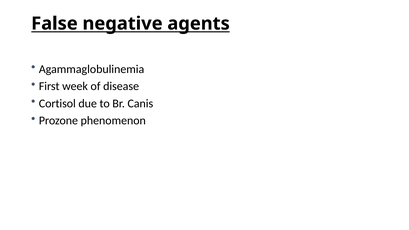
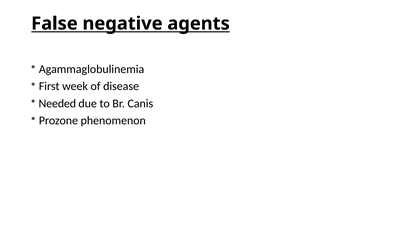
Cortisol: Cortisol -> Needed
